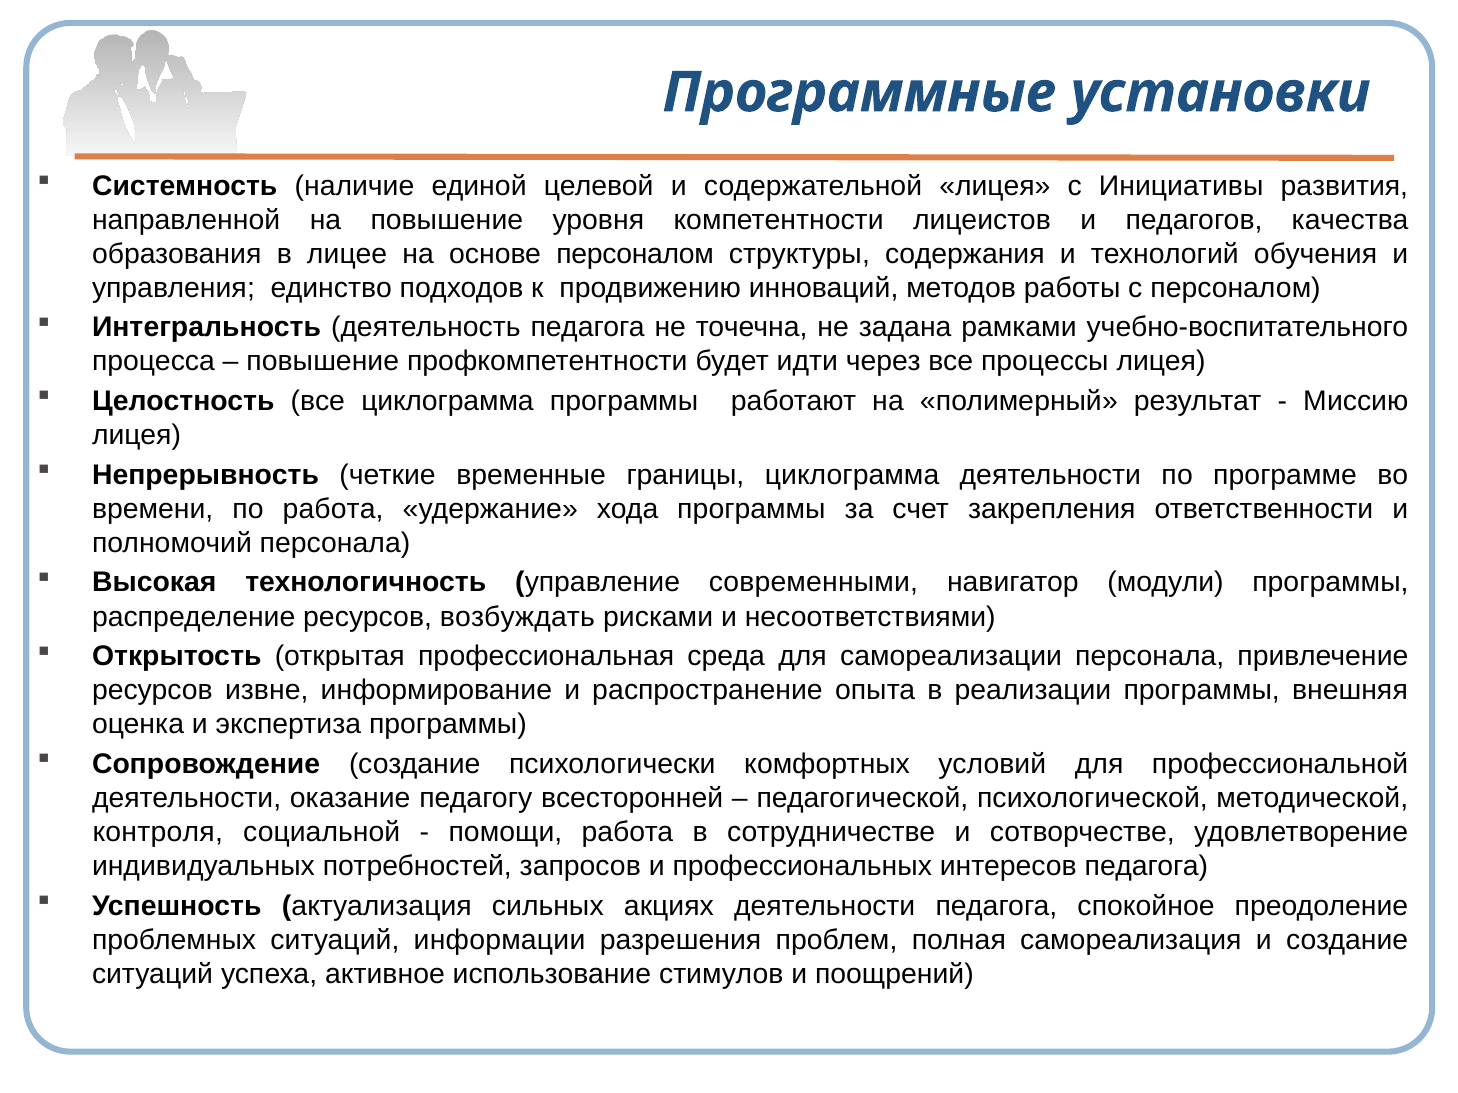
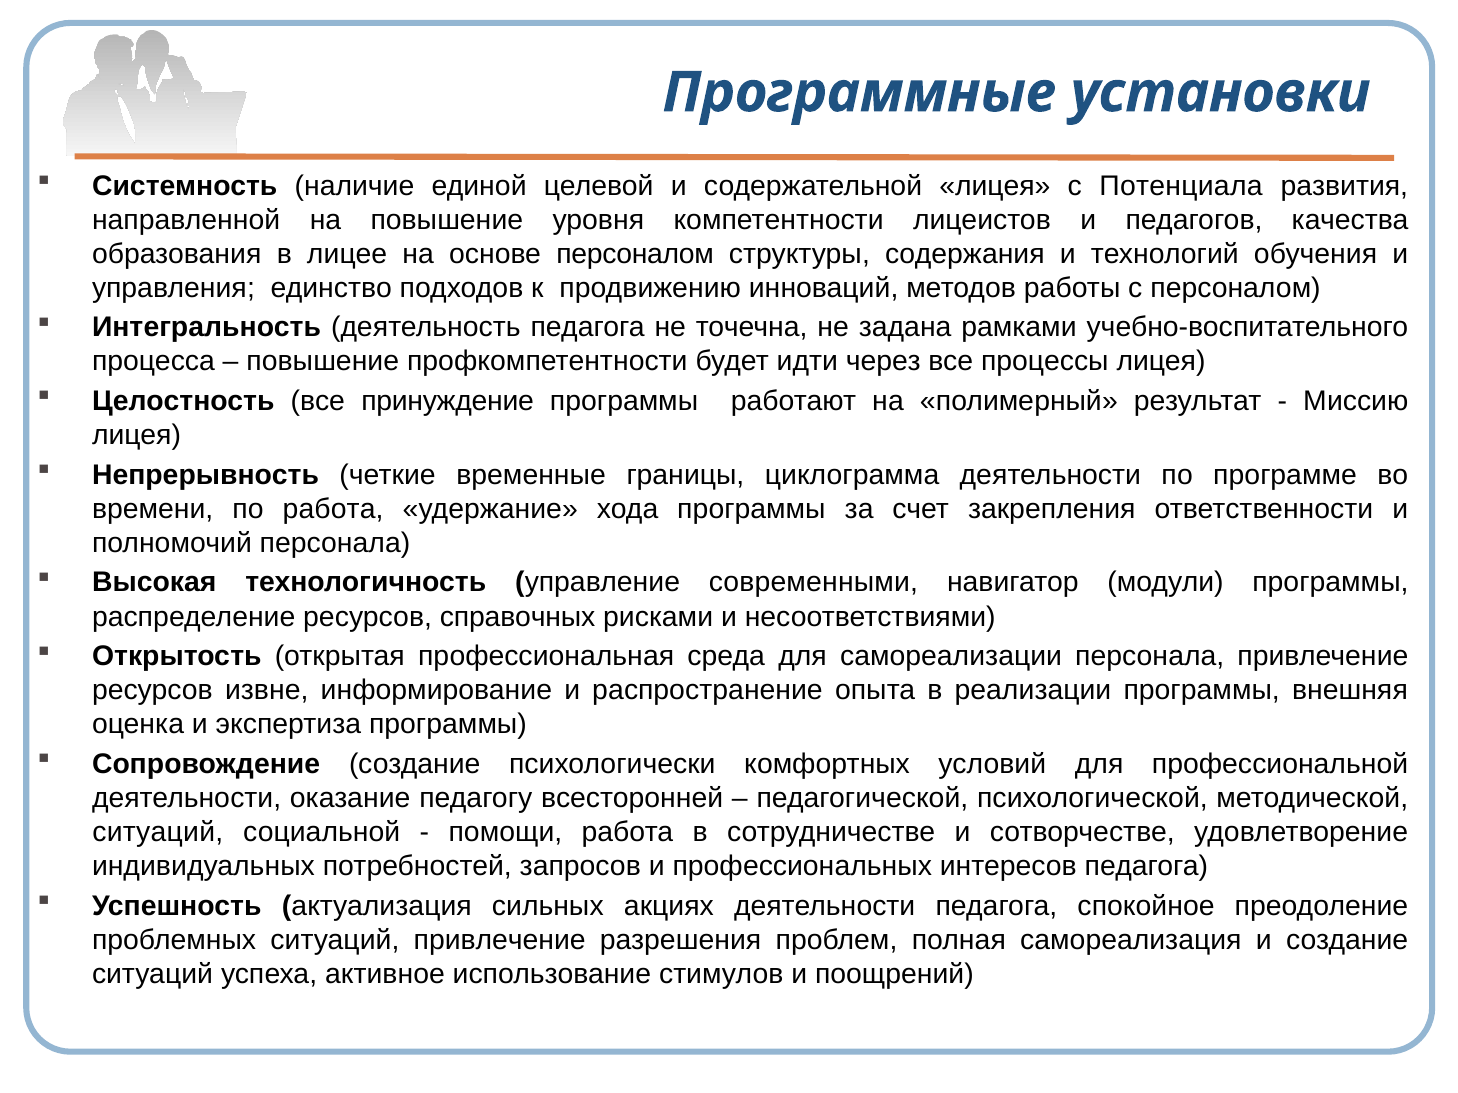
Инициативы: Инициативы -> Потенциала
все циклограмма: циклограмма -> принуждение
возбуждать: возбуждать -> справочных
контроля at (158, 833): контроля -> ситуаций
ситуаций информации: информации -> привлечение
